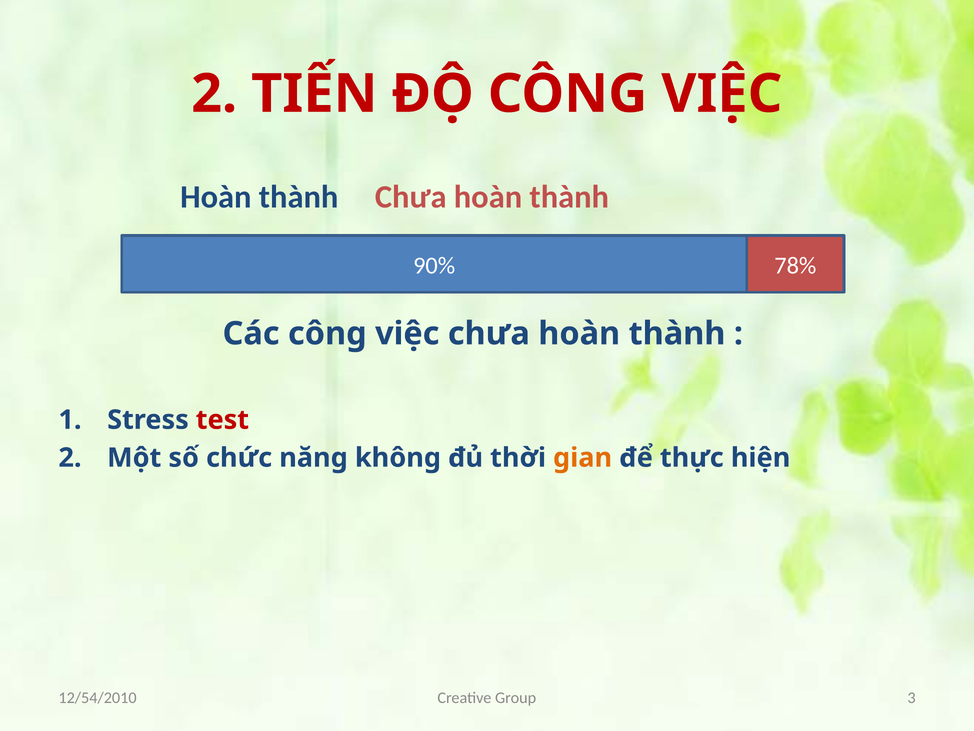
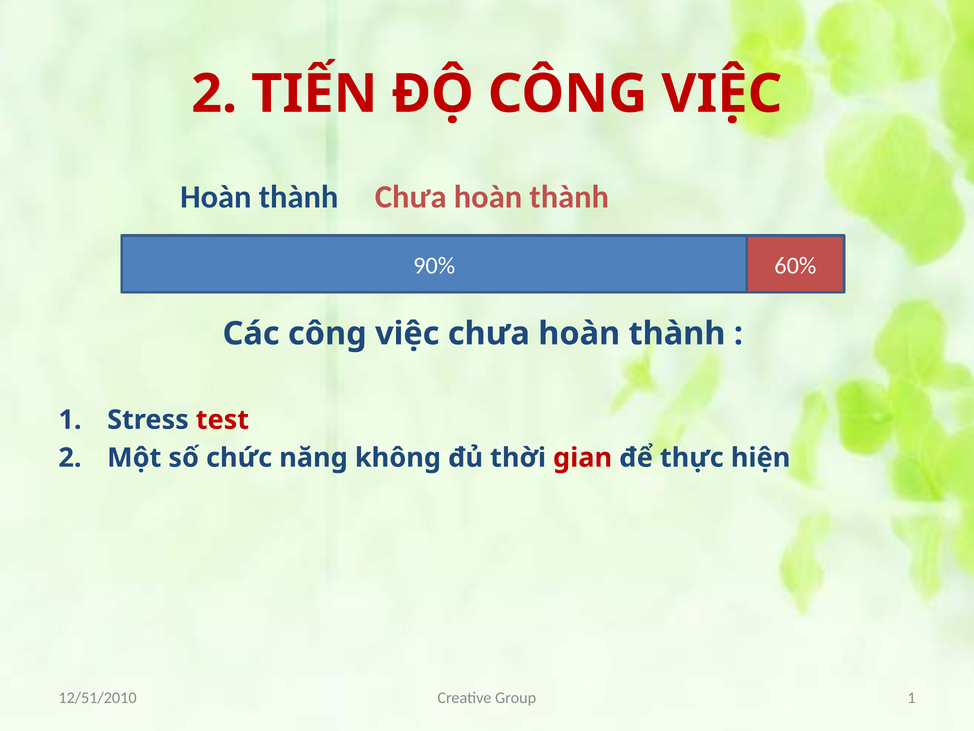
78%: 78% -> 60%
gian colour: orange -> red
Group 3: 3 -> 1
12/54/2010: 12/54/2010 -> 12/51/2010
